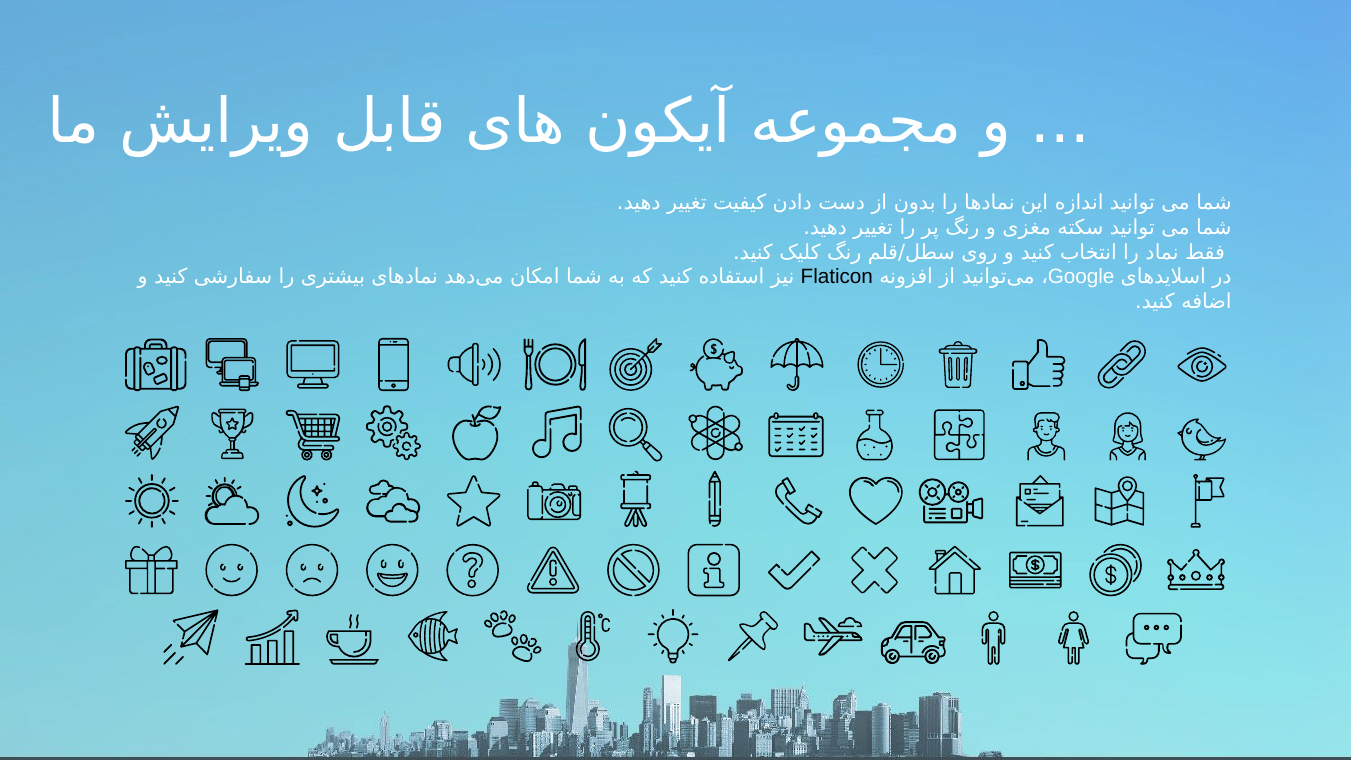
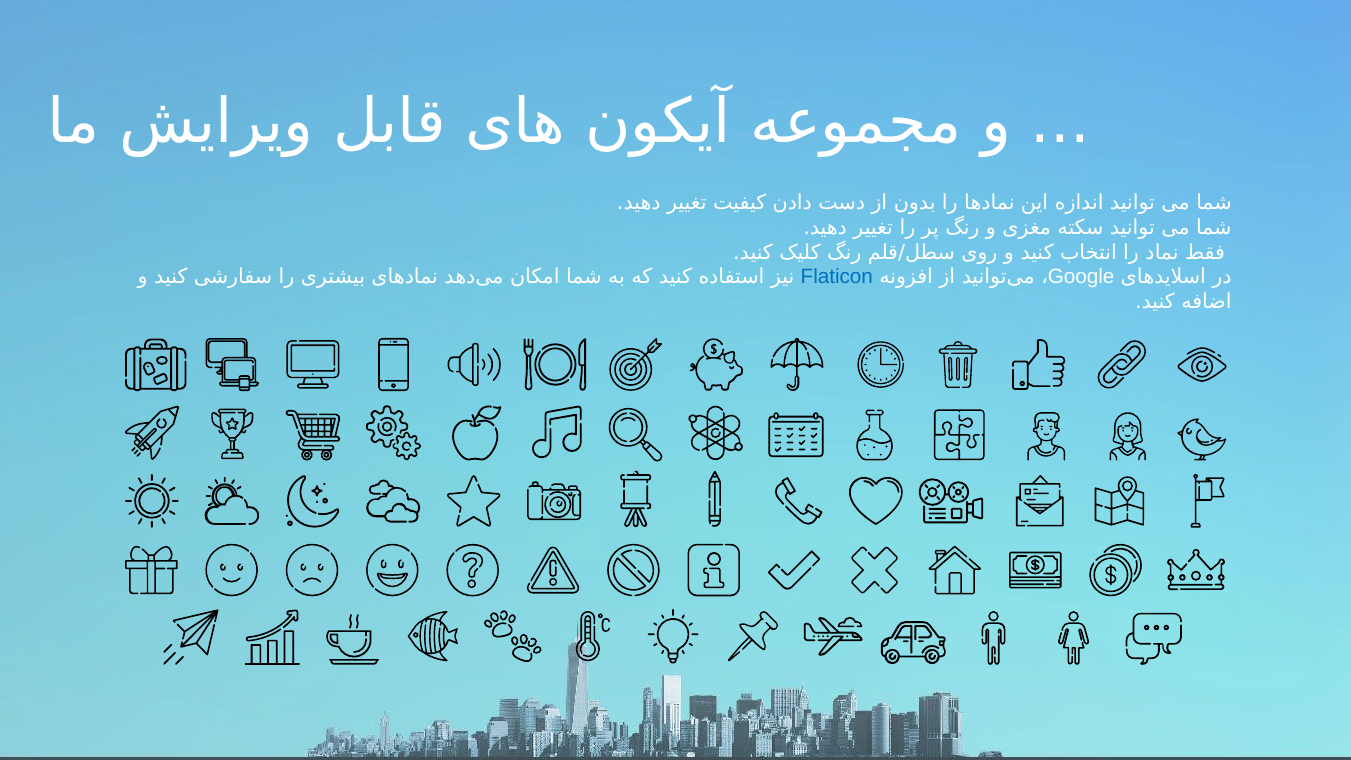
Flaticon colour: black -> blue
